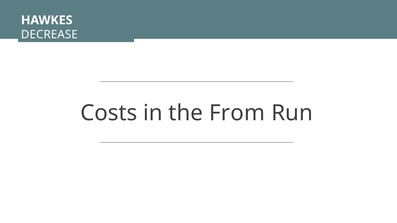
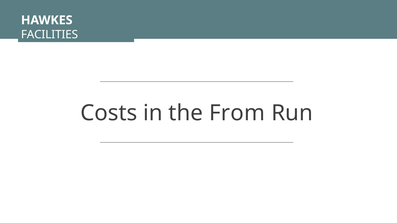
DECREASE: DECREASE -> FACILITIES
